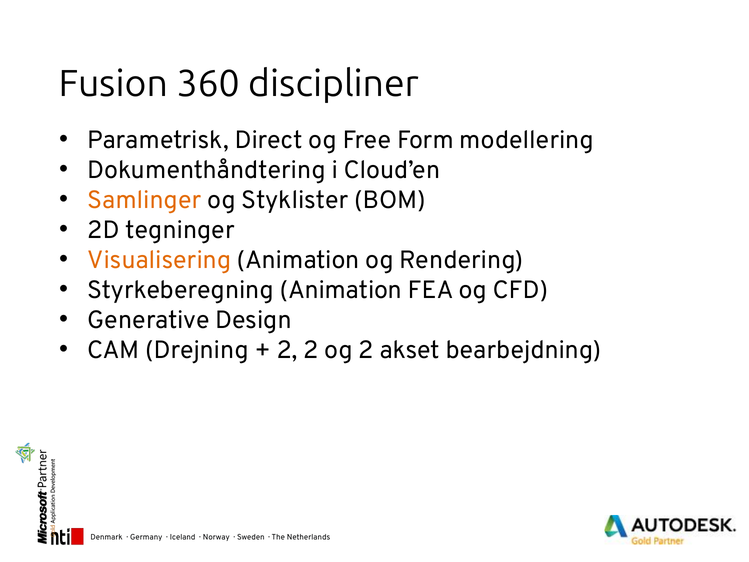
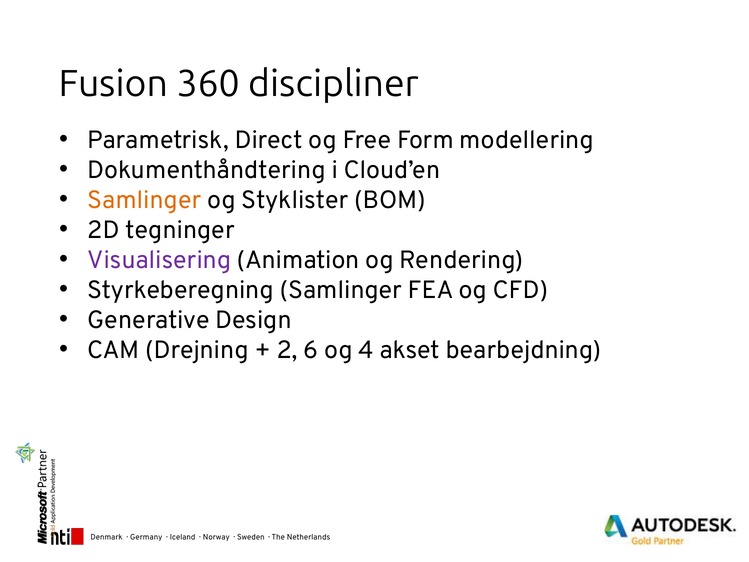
Visualisering colour: orange -> purple
Styrkeberegning Animation: Animation -> Samlinger
2 2: 2 -> 6
og 2: 2 -> 4
